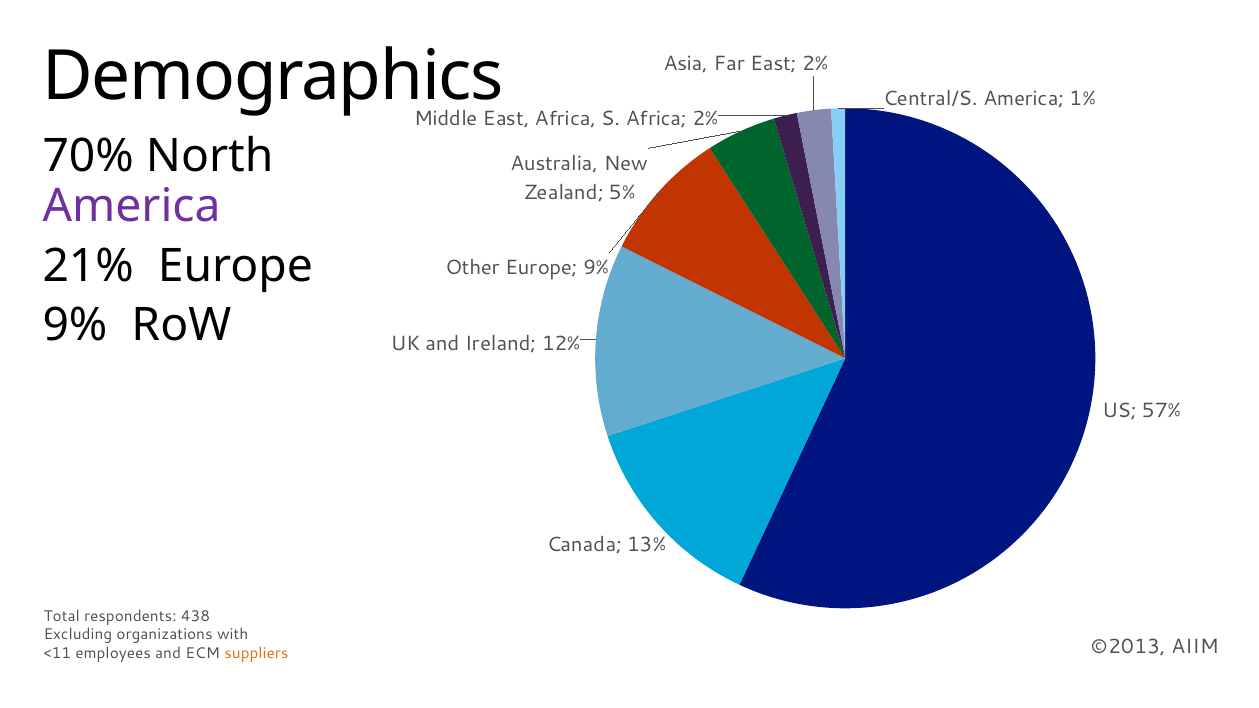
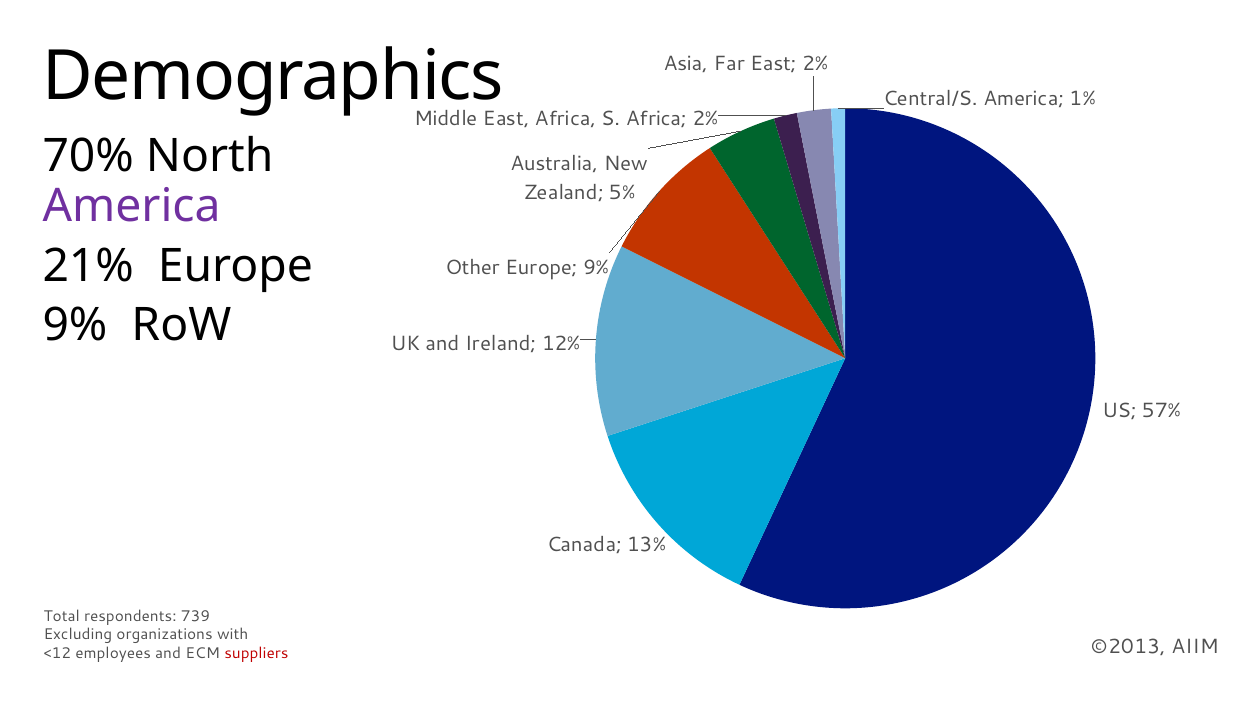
438: 438 -> 739
<11: <11 -> <12
suppliers colour: orange -> red
